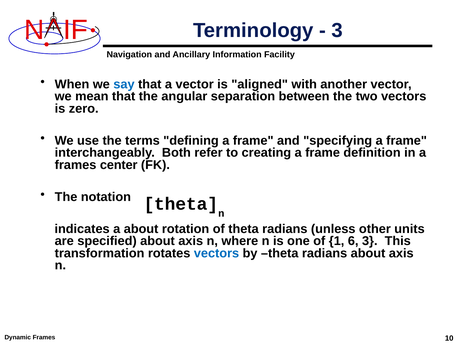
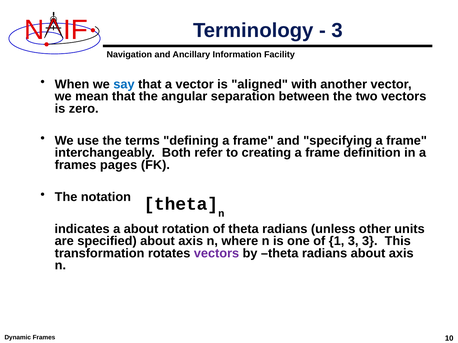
center: center -> pages
1 6: 6 -> 3
vectors at (217, 254) colour: blue -> purple
